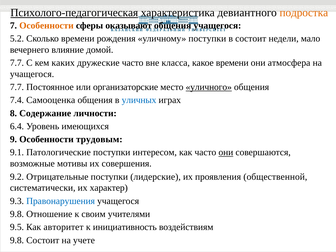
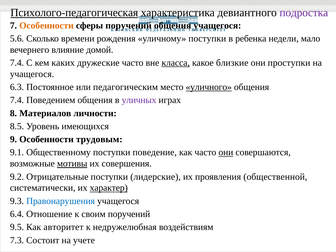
подростка colour: orange -> purple
сферы оказывают: оказывают -> поручений
5.2: 5.2 -> 5.6
в состоит: состоит -> ребенка
7.7 at (17, 63): 7.7 -> 7.4
класса underline: none -> present
какое времени: времени -> близкие
атмосфера: атмосфера -> проступки
7.7 at (17, 87): 7.7 -> 6.3
организаторские: организаторские -> педагогическим
Самооценка: Самооценка -> Поведением
уличных colour: blue -> purple
Содержание: Содержание -> Материалов
6.4: 6.4 -> 8.5
Патологические: Патологические -> Общественному
интересом: интересом -> поведение
мотивы underline: none -> present
характер underline: none -> present
9.8 at (17, 214): 9.8 -> 6.4
своим учителями: учителями -> поручений
инициативность: инициативность -> недружелюбная
9.8 at (17, 240): 9.8 -> 7.3
